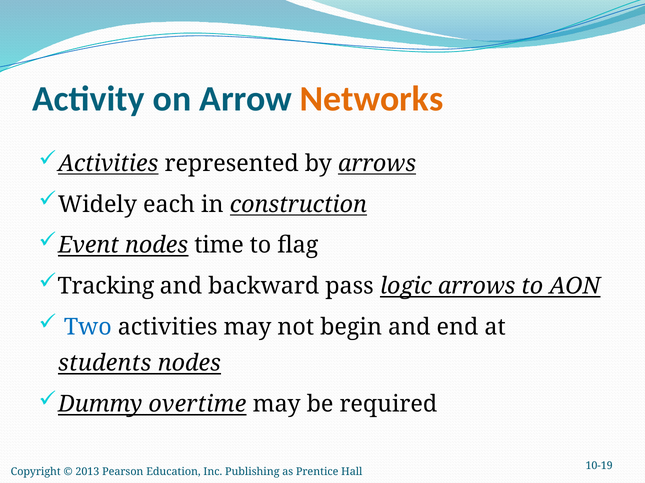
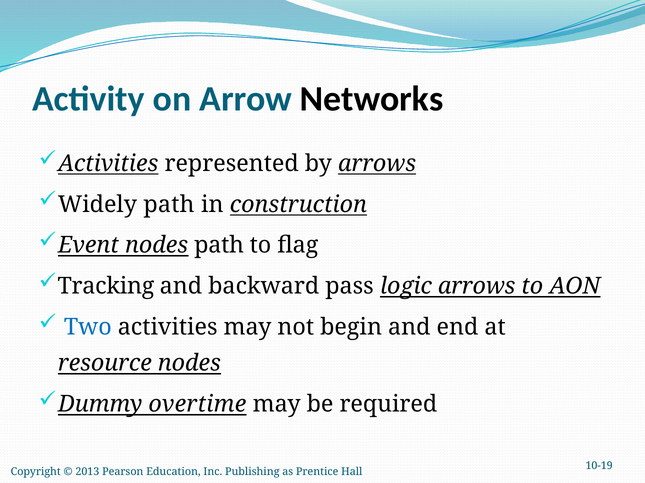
Networks colour: orange -> black
Widely each: each -> path
nodes time: time -> path
students: students -> resource
